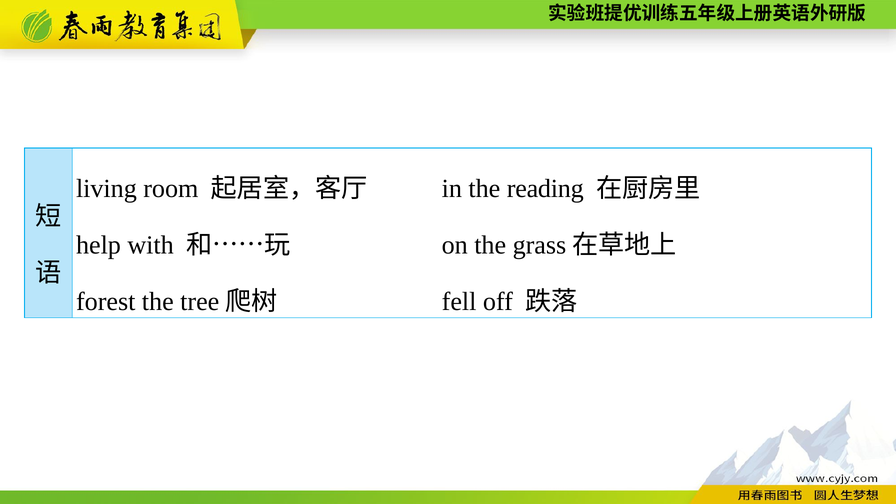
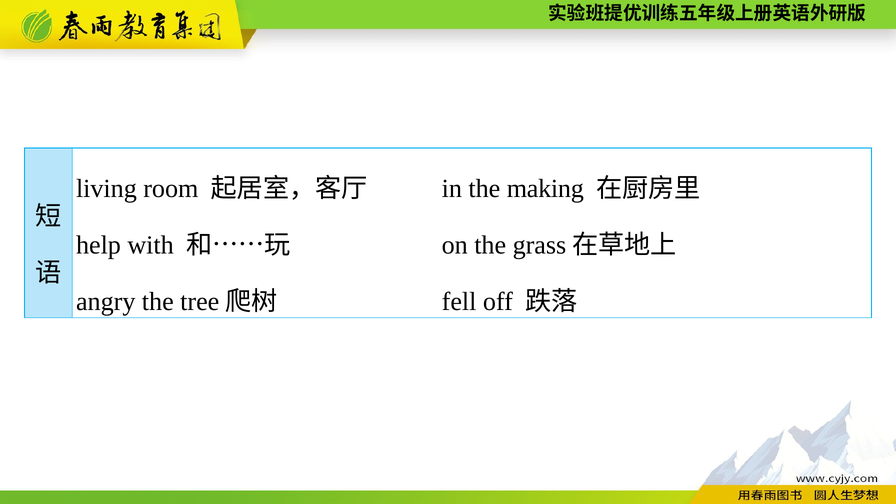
reading: reading -> making
forest: forest -> angry
